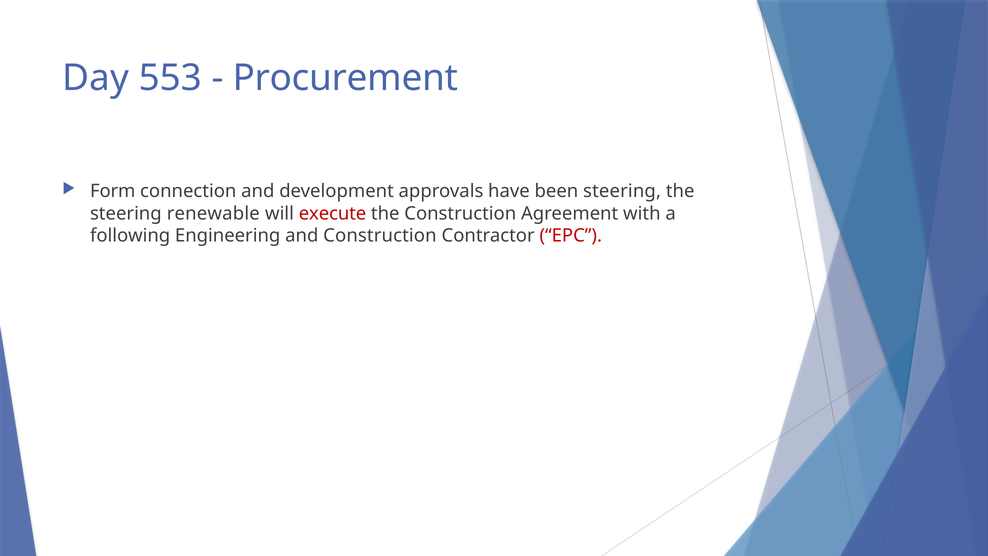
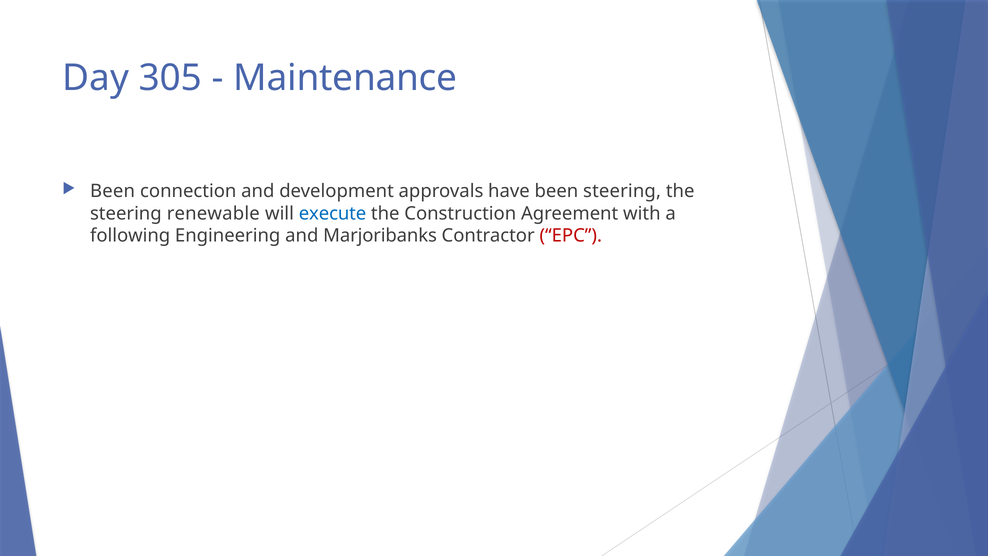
553: 553 -> 305
Procurement: Procurement -> Maintenance
Form at (113, 191): Form -> Been
execute colour: red -> blue
and Construction: Construction -> Marjoribanks
